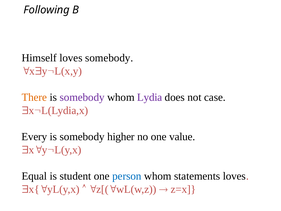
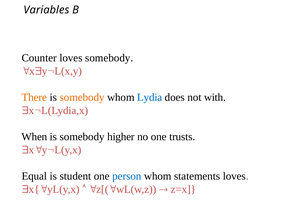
Following: Following -> Variables
Himself: Himself -> Counter
somebody at (82, 97) colour: purple -> orange
Lydia colour: purple -> blue
case: case -> with
Every: Every -> When
value: value -> trusts
